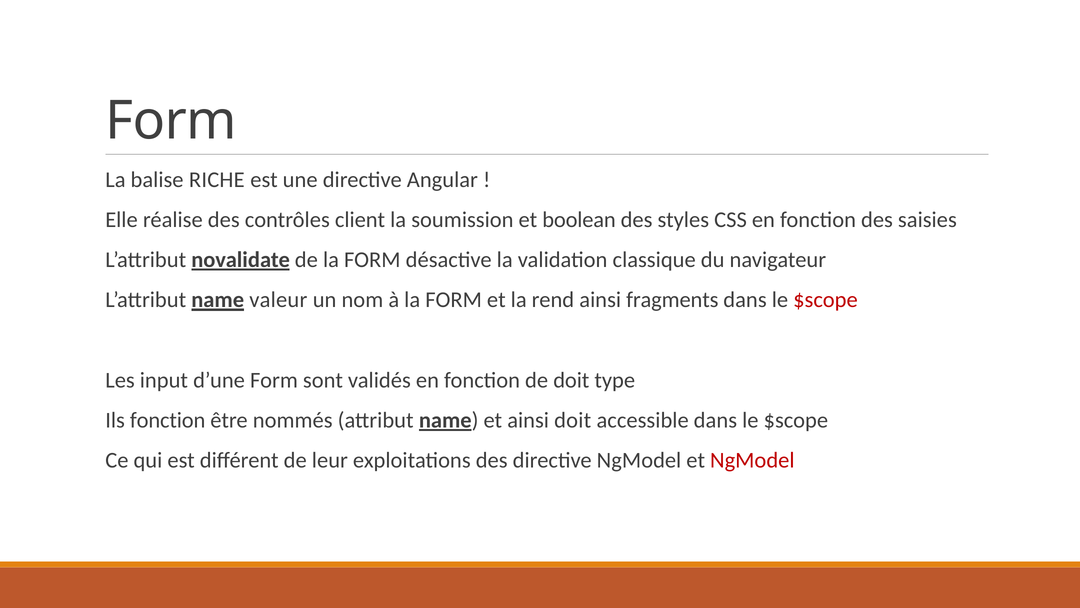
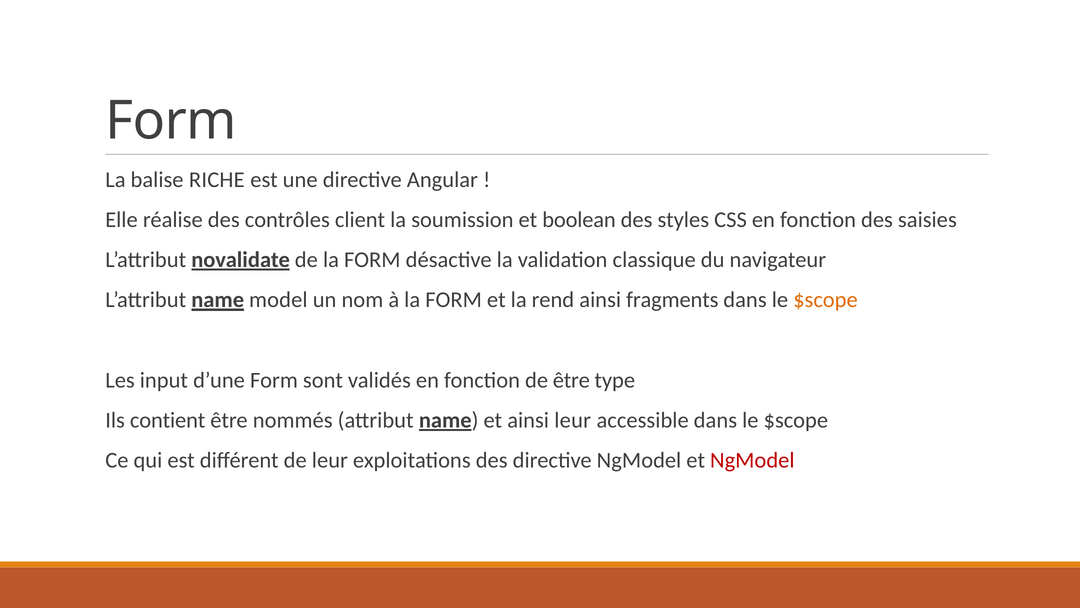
valeur: valeur -> model
$scope at (825, 300) colour: red -> orange
de doit: doit -> être
Ils fonction: fonction -> contient
ainsi doit: doit -> leur
